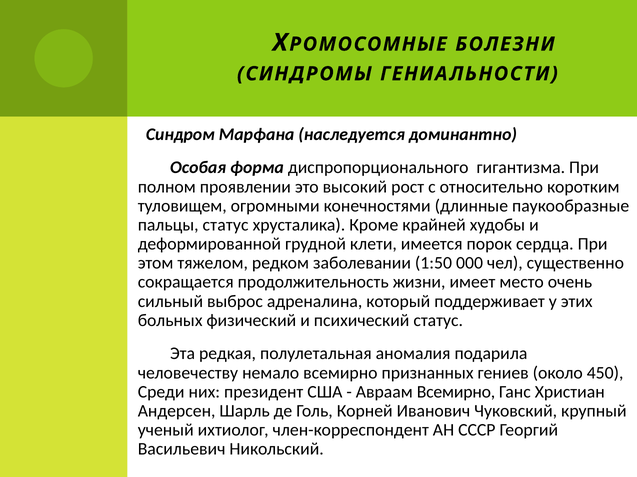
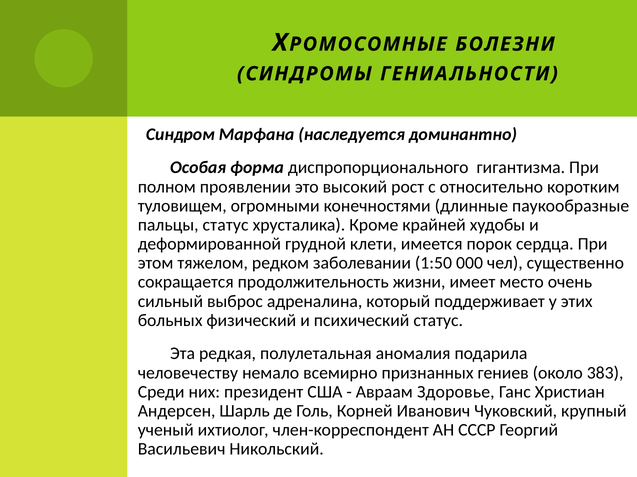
450: 450 -> 383
Авраам Всемирно: Всемирно -> Здоровье
